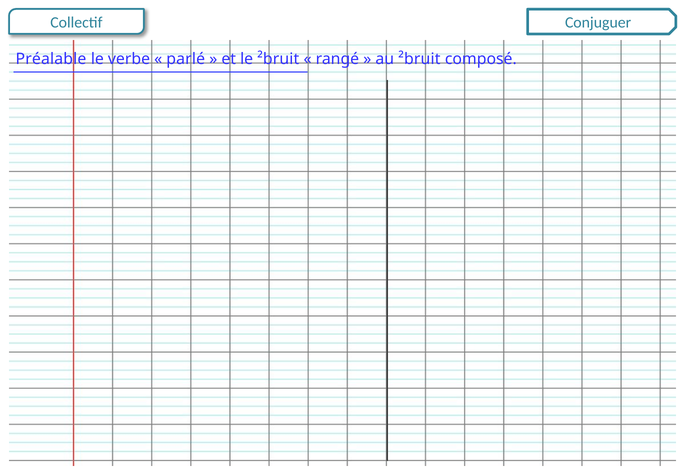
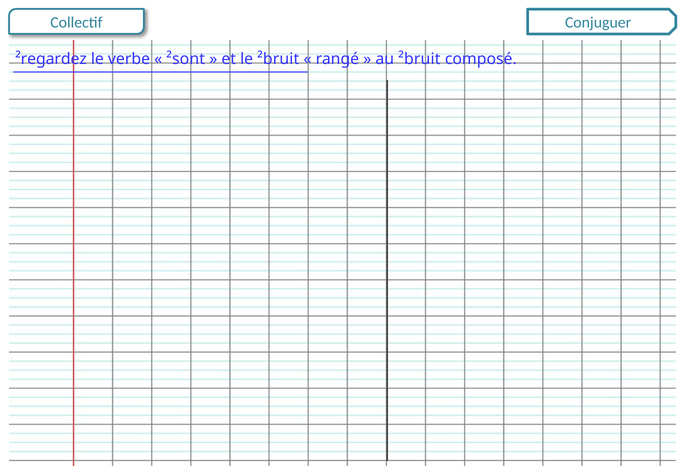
Préalable: Préalable -> ²regardez
parlé: parlé -> ²sont
